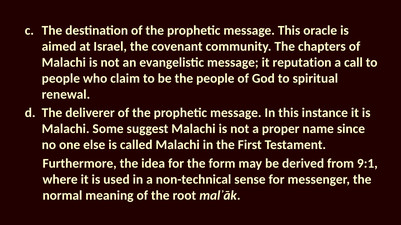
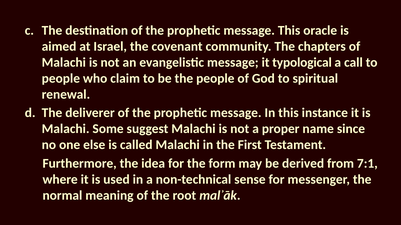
reputation: reputation -> typological
9:1: 9:1 -> 7:1
